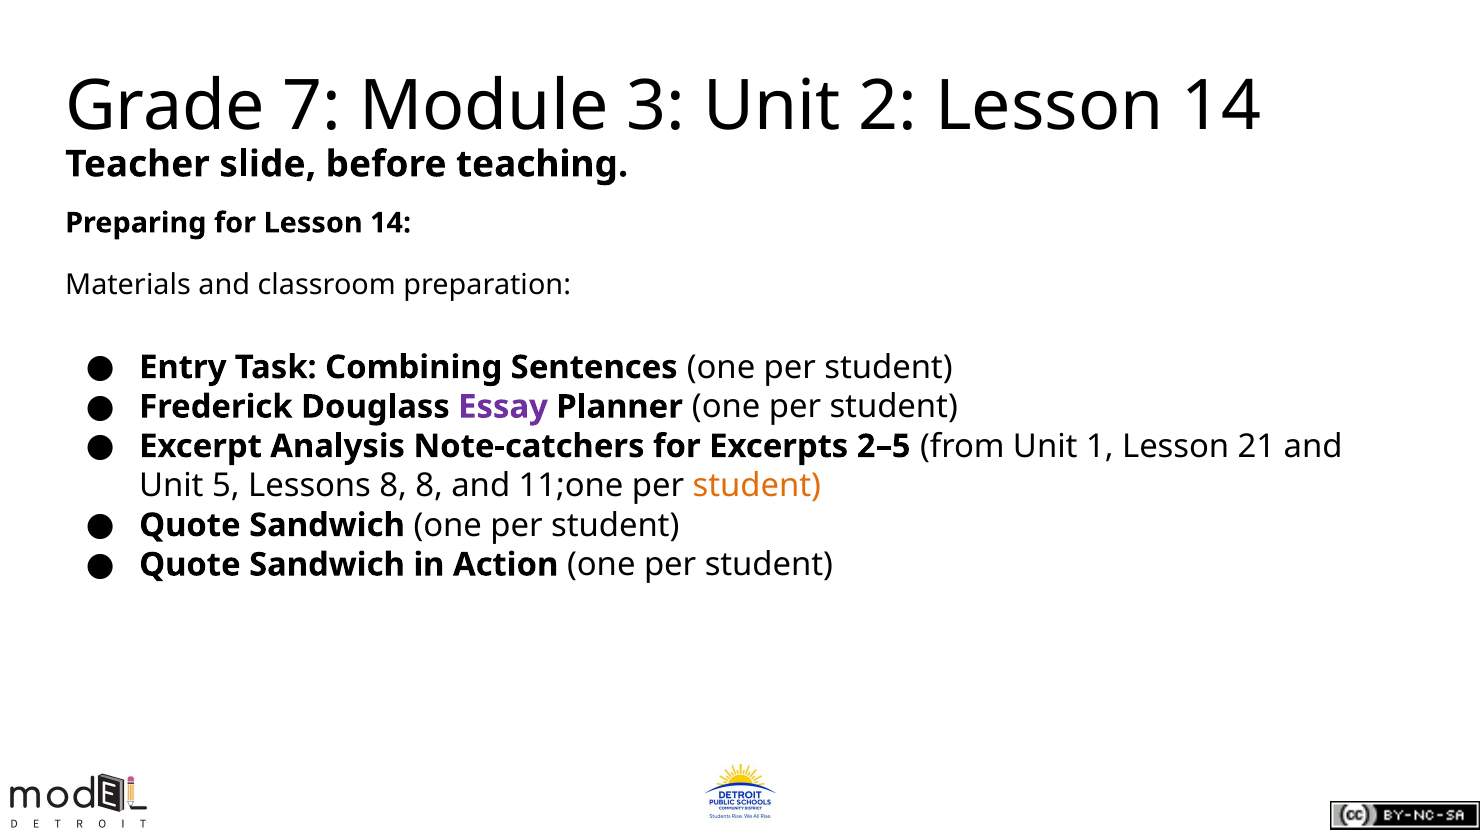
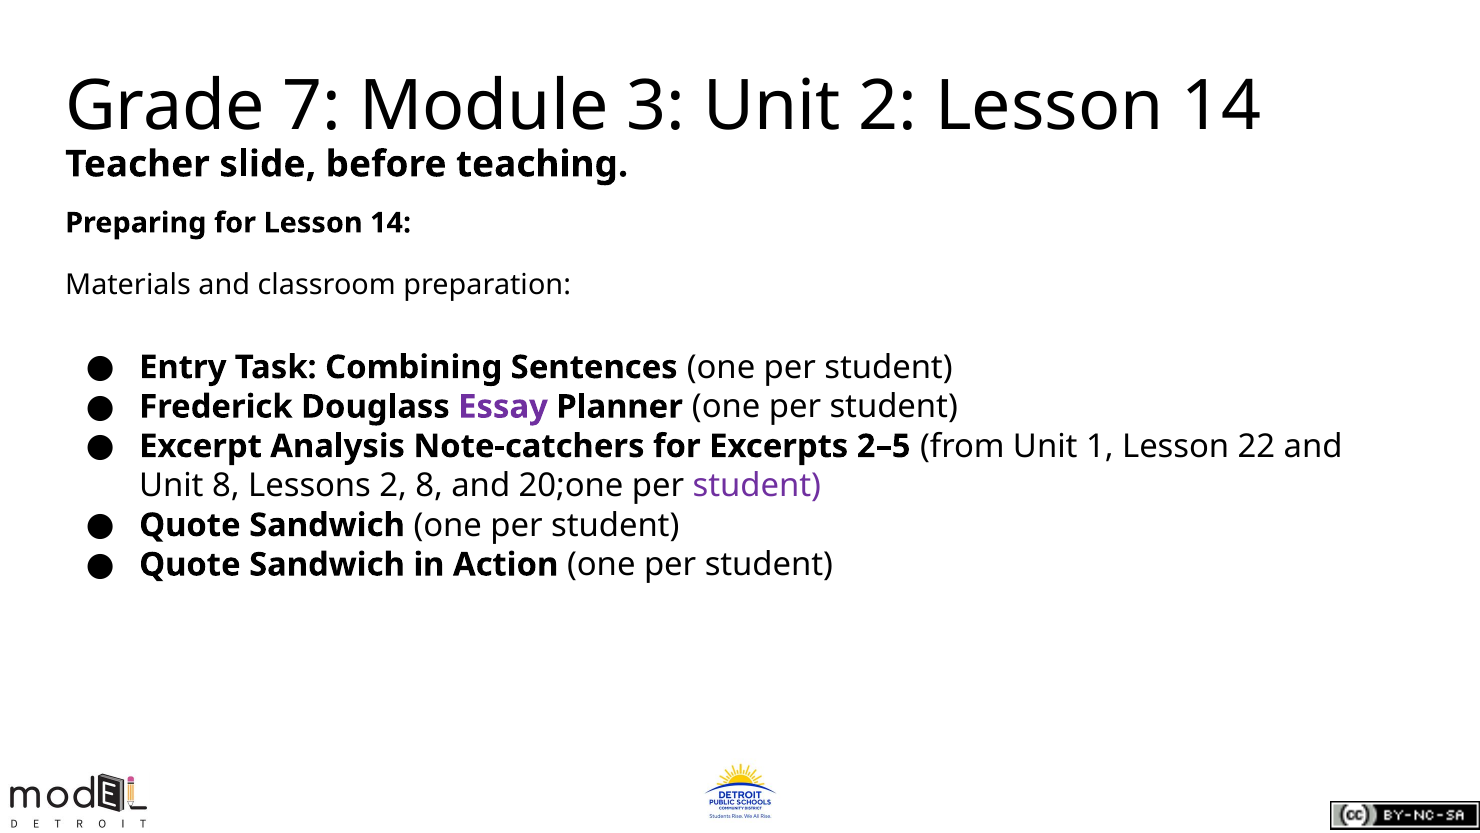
21: 21 -> 22
Unit 5: 5 -> 8
Lessons 8: 8 -> 2
11;one: 11;one -> 20;one
student at (757, 485) colour: orange -> purple
